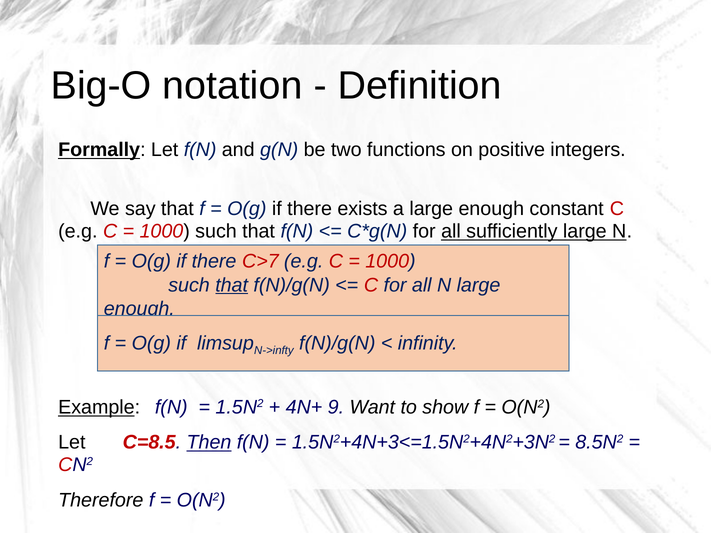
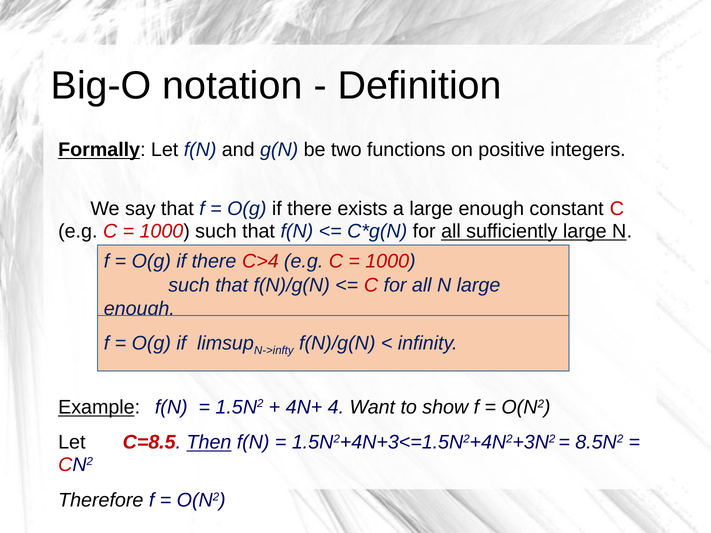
C>7: C>7 -> C>4
that at (232, 285) underline: present -> none
9: 9 -> 4
